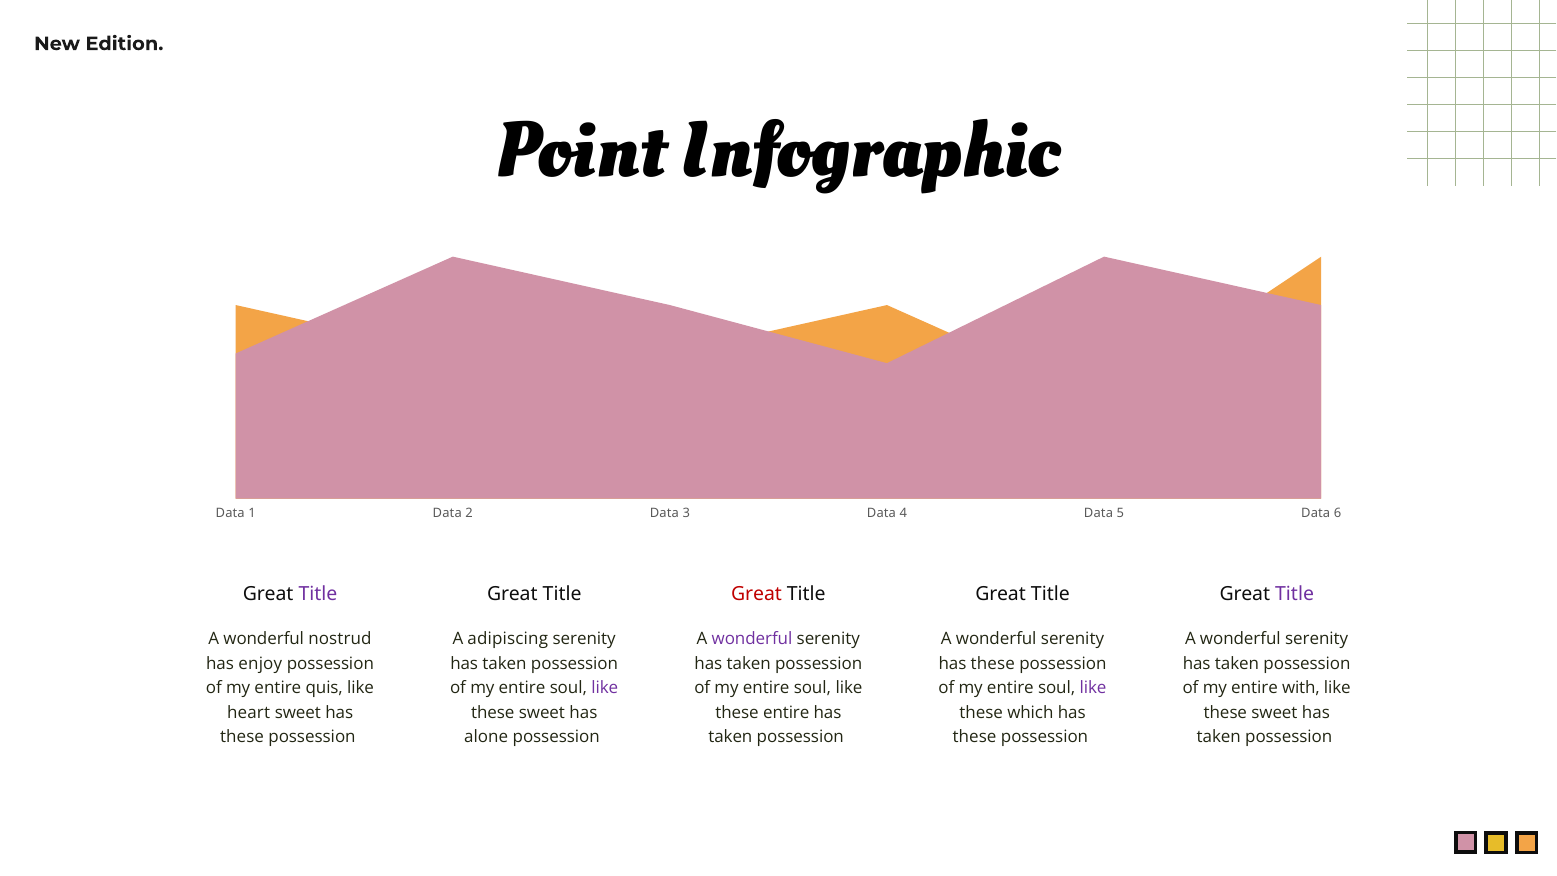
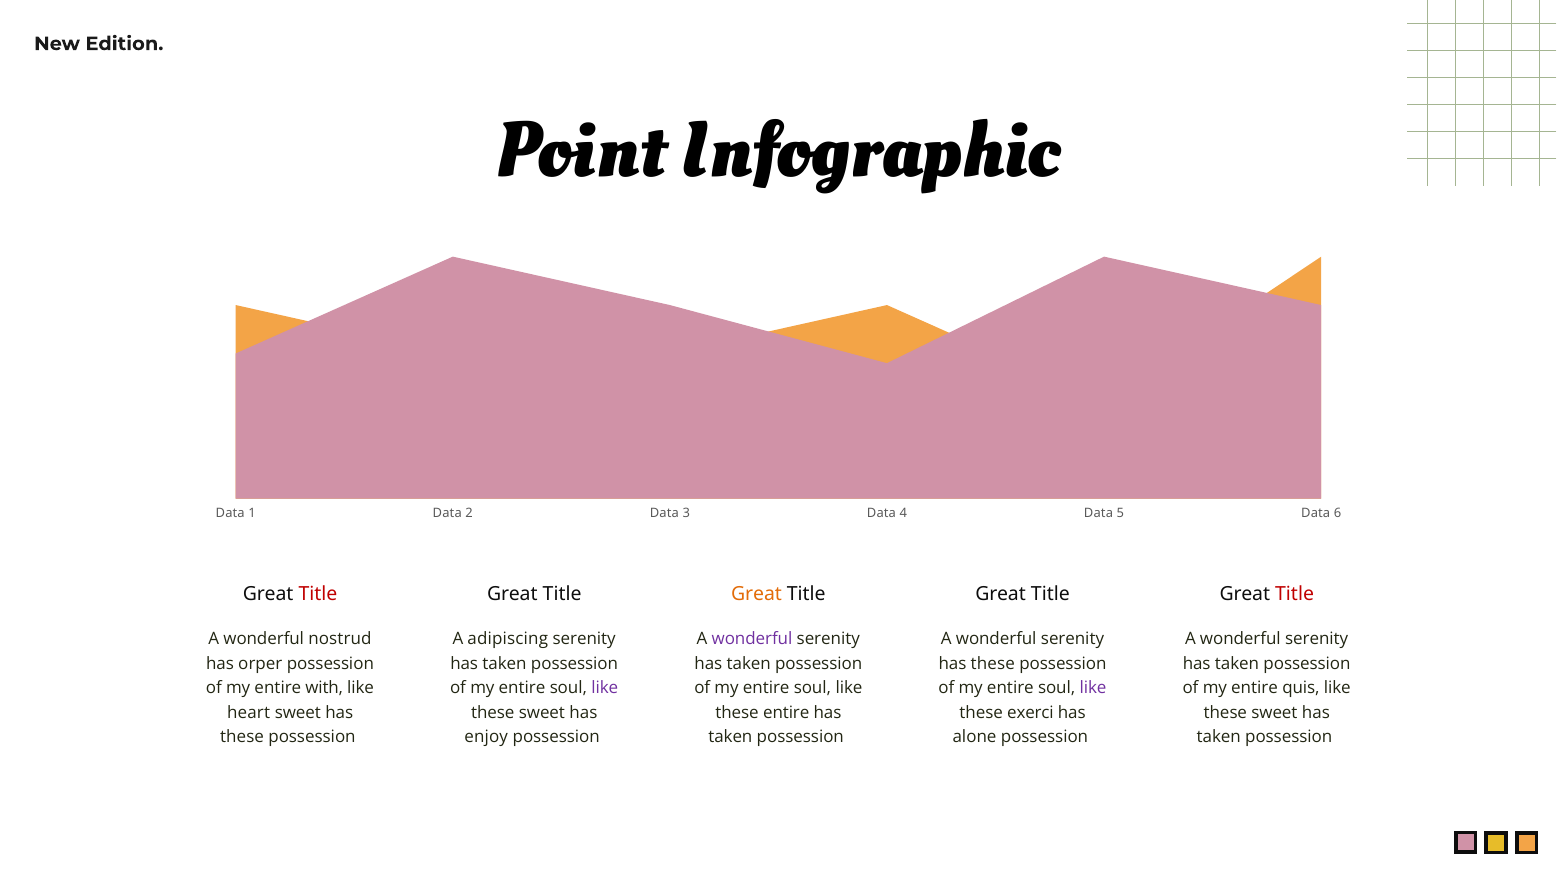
Title at (318, 594) colour: purple -> red
Great at (757, 594) colour: red -> orange
Title at (1295, 594) colour: purple -> red
enjoy: enjoy -> orper
quis: quis -> with
with: with -> quis
which: which -> exerci
alone: alone -> enjoy
these at (975, 737): these -> alone
